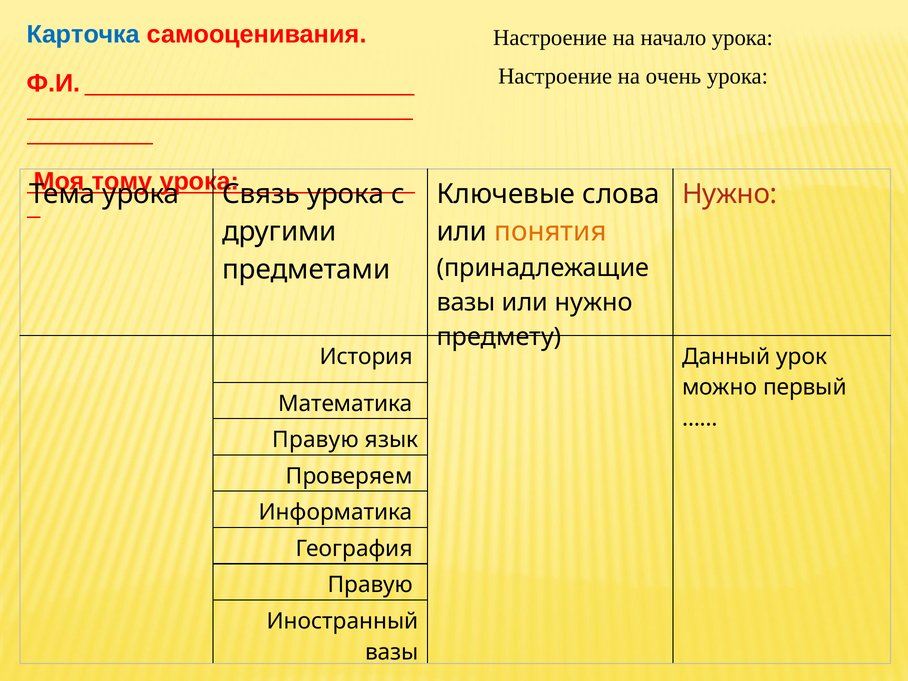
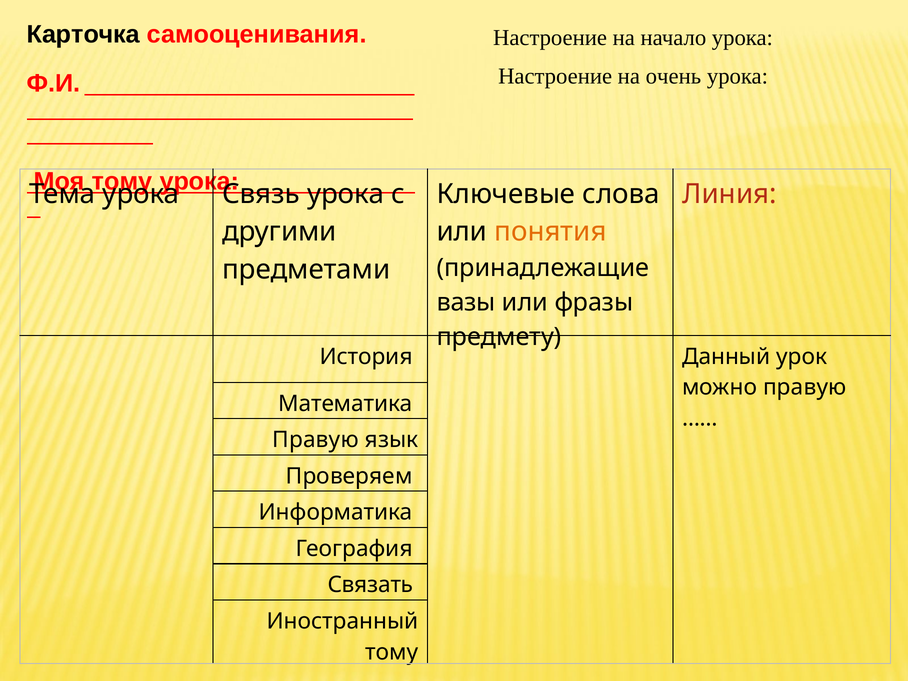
Карточка colour: blue -> black
Нужно at (730, 194): Нужно -> Линия
или нужно: нужно -> фразы
можно первый: первый -> правую
Правую at (370, 585): Правую -> Связать
вазы at (392, 652): вазы -> тому
